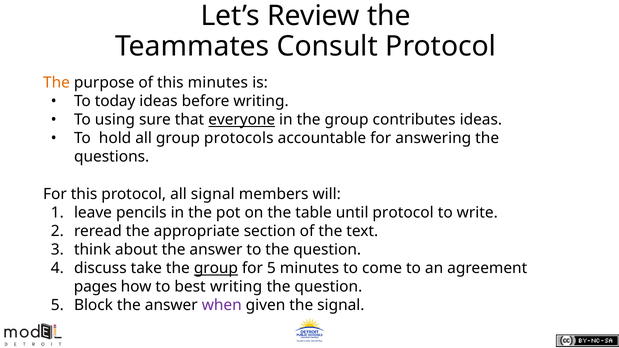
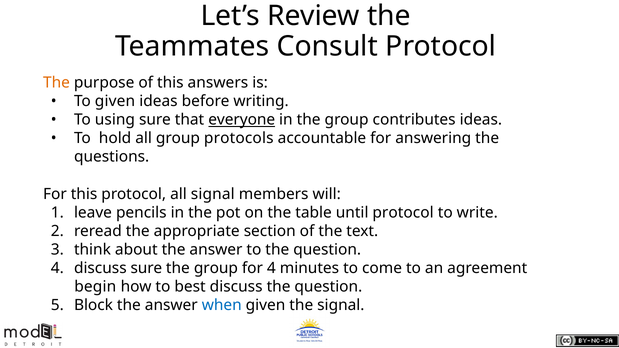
this minutes: minutes -> answers
To today: today -> given
discuss take: take -> sure
group at (216, 268) underline: present -> none
for 5: 5 -> 4
pages: pages -> begin
best writing: writing -> discuss
when colour: purple -> blue
